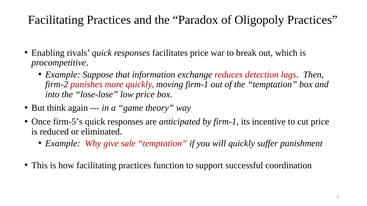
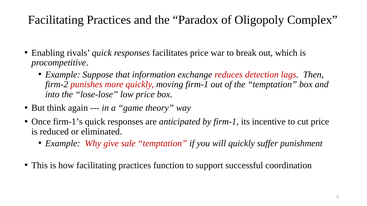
Oligopoly Practices: Practices -> Complex
firm-5’s: firm-5’s -> firm-1’s
